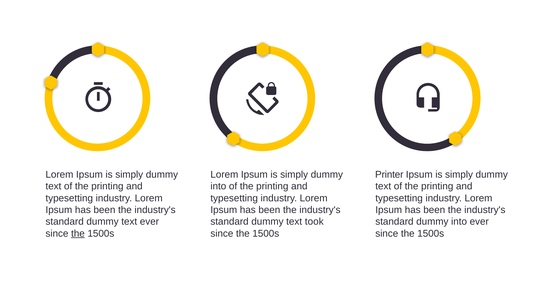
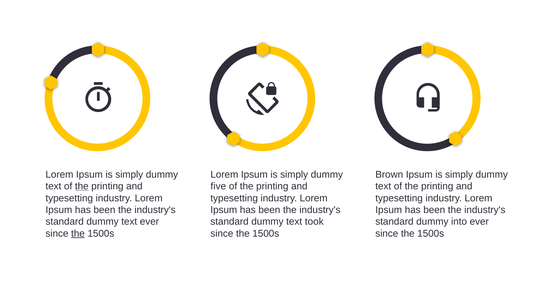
Printer: Printer -> Brown
the at (82, 186) underline: none -> present
into at (218, 186): into -> five
